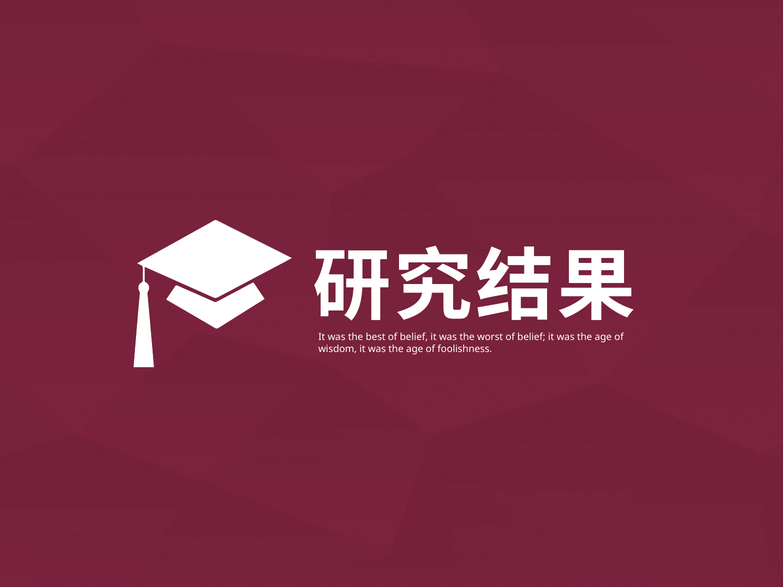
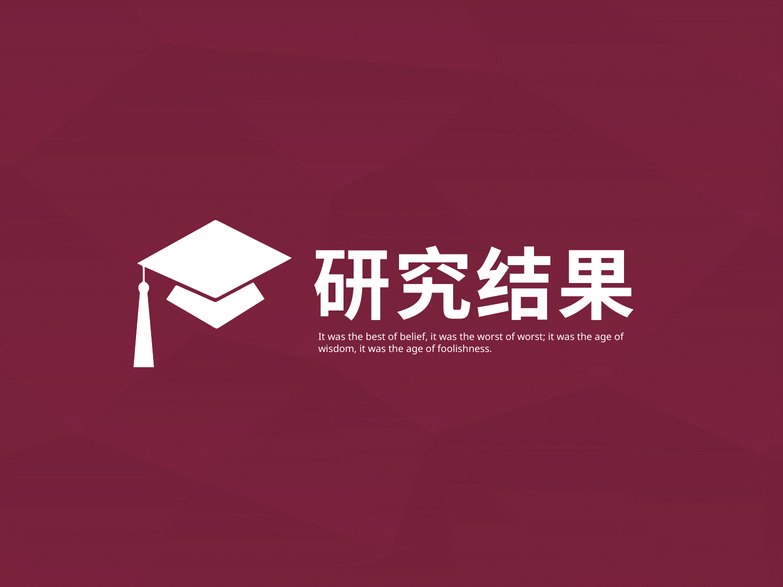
worst of belief: belief -> worst
